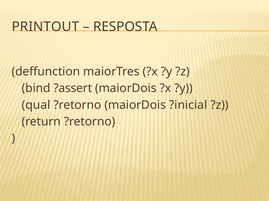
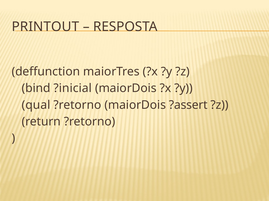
?assert: ?assert -> ?inicial
?inicial: ?inicial -> ?assert
